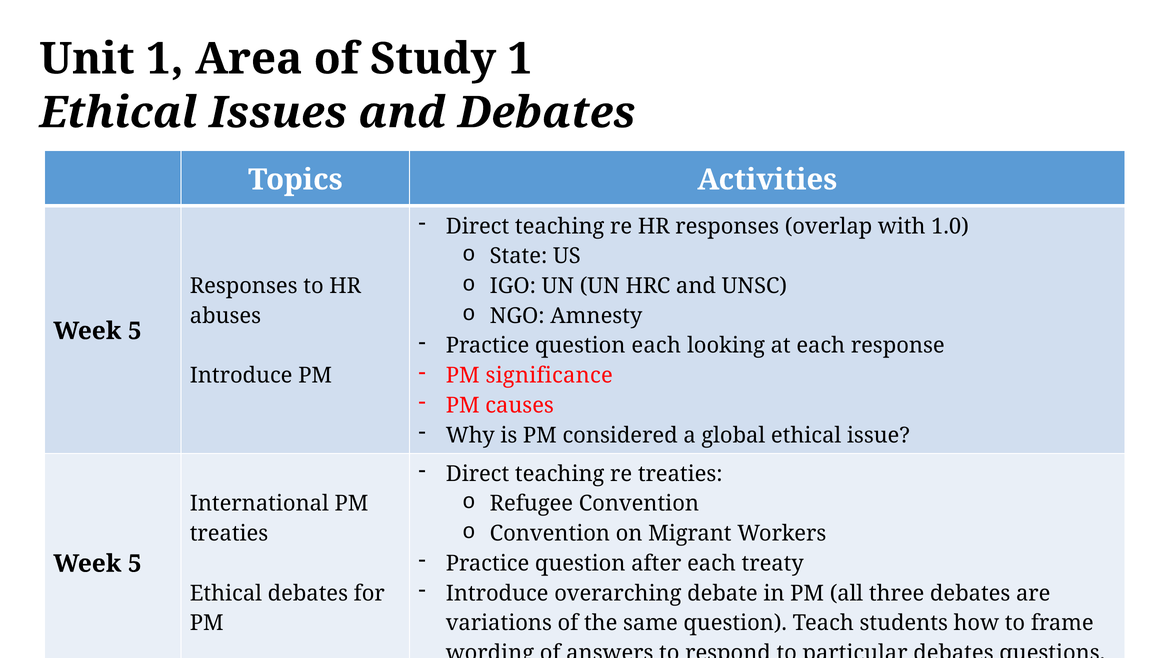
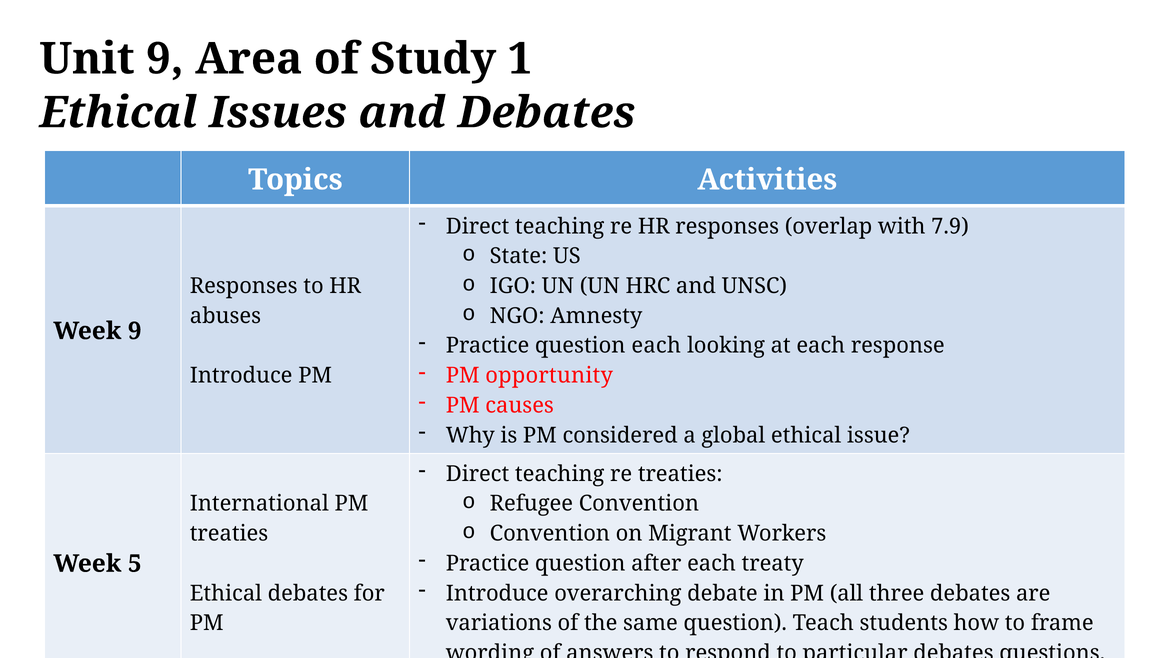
Unit 1: 1 -> 9
1.0: 1.0 -> 7.9
5 at (135, 331): 5 -> 9
significance: significance -> opportunity
